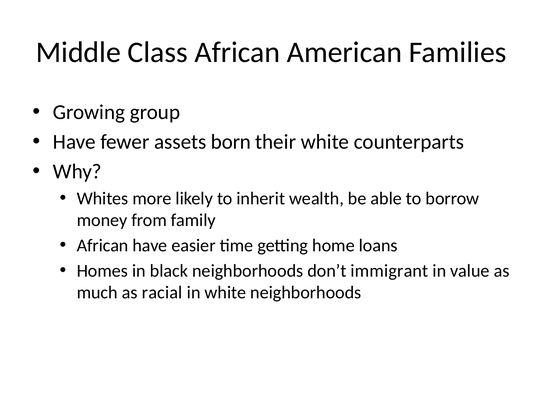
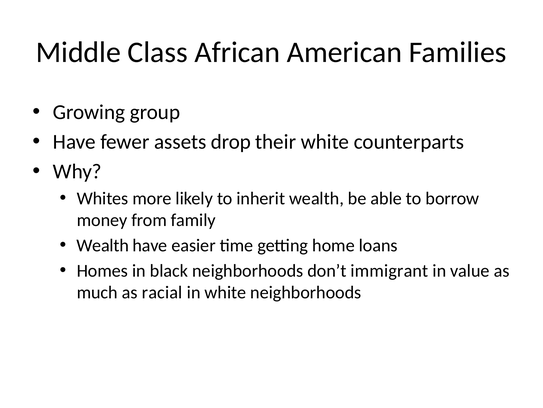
born: born -> drop
African at (103, 245): African -> Wealth
